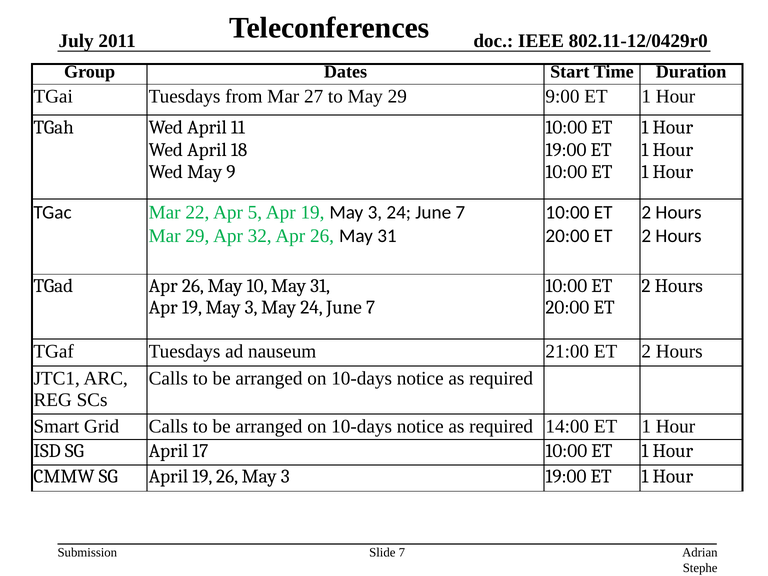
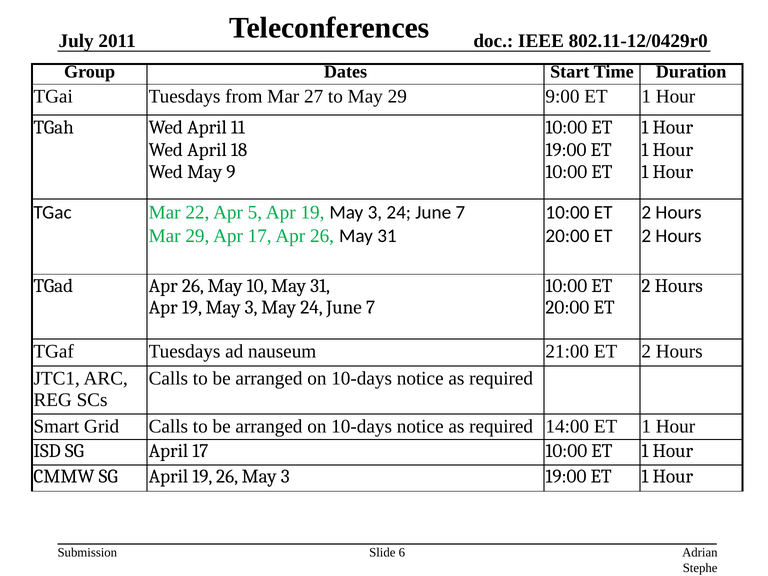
Apr 32: 32 -> 17
Slide 7: 7 -> 6
